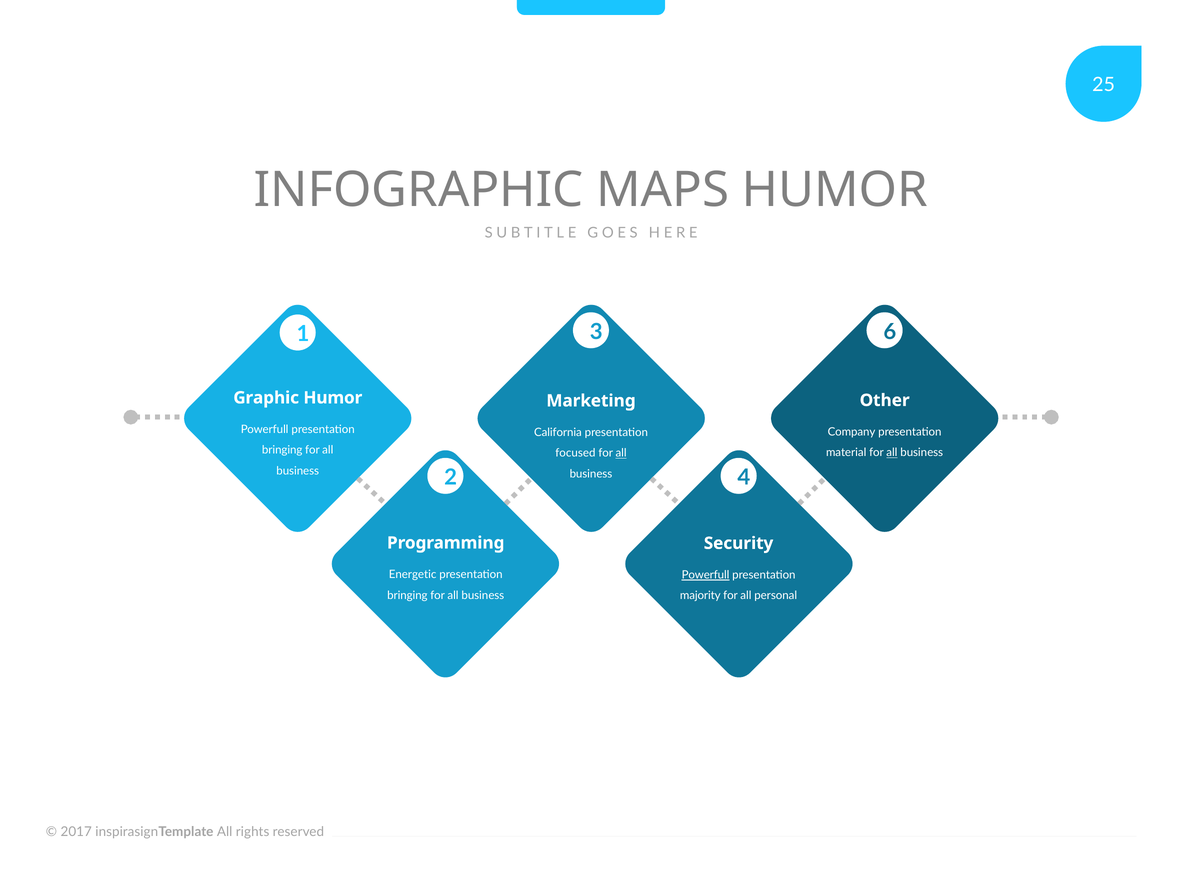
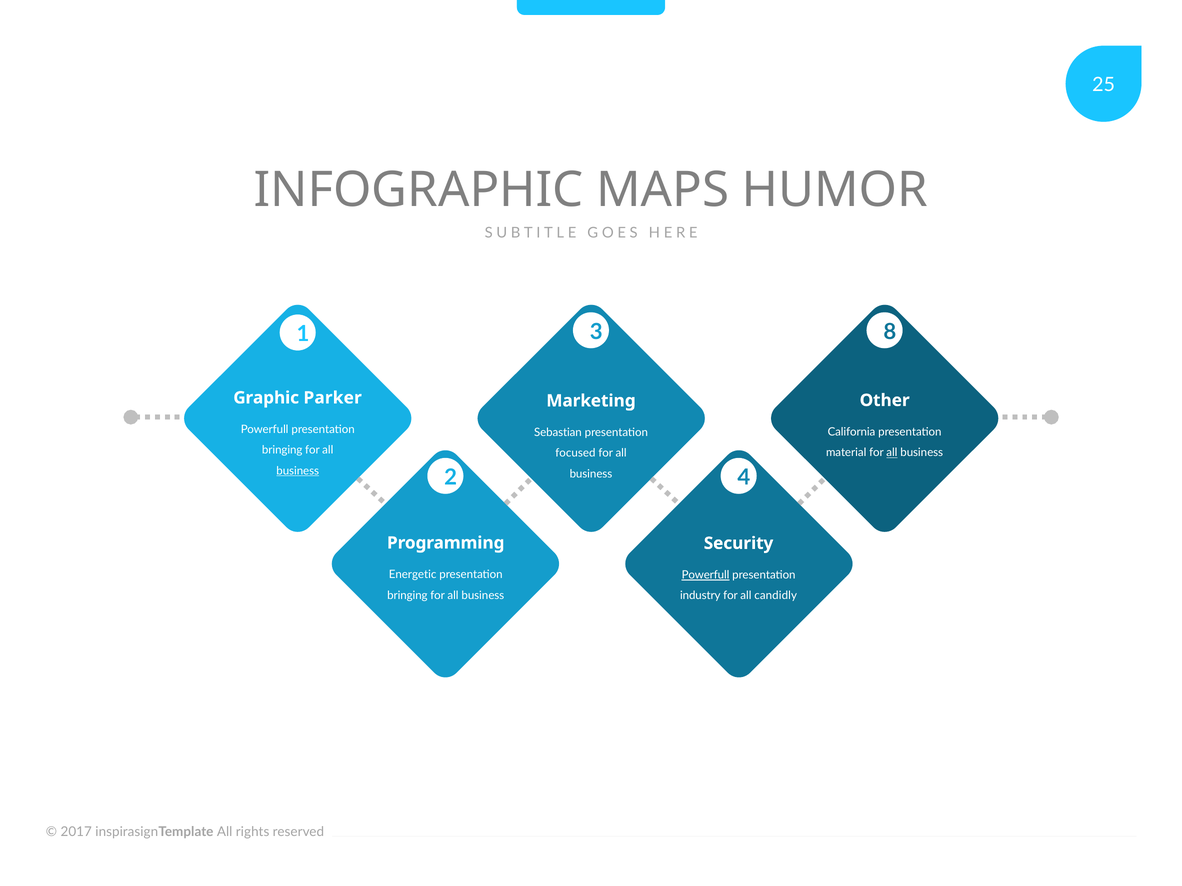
6: 6 -> 8
Graphic Humor: Humor -> Parker
Company: Company -> California
California: California -> Sebastian
all at (621, 453) underline: present -> none
business at (298, 471) underline: none -> present
majority: majority -> industry
personal: personal -> candidly
